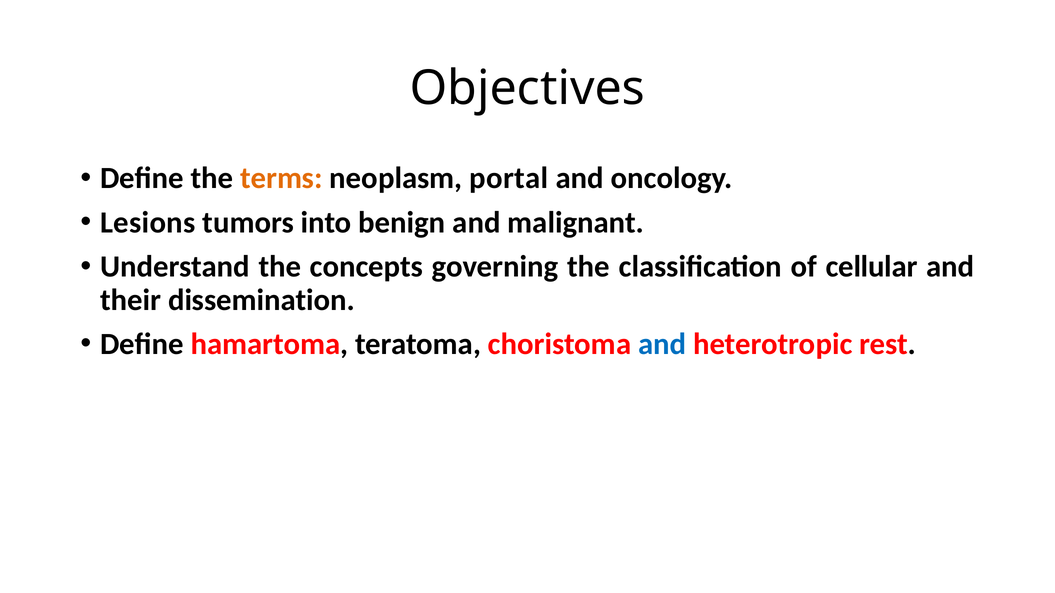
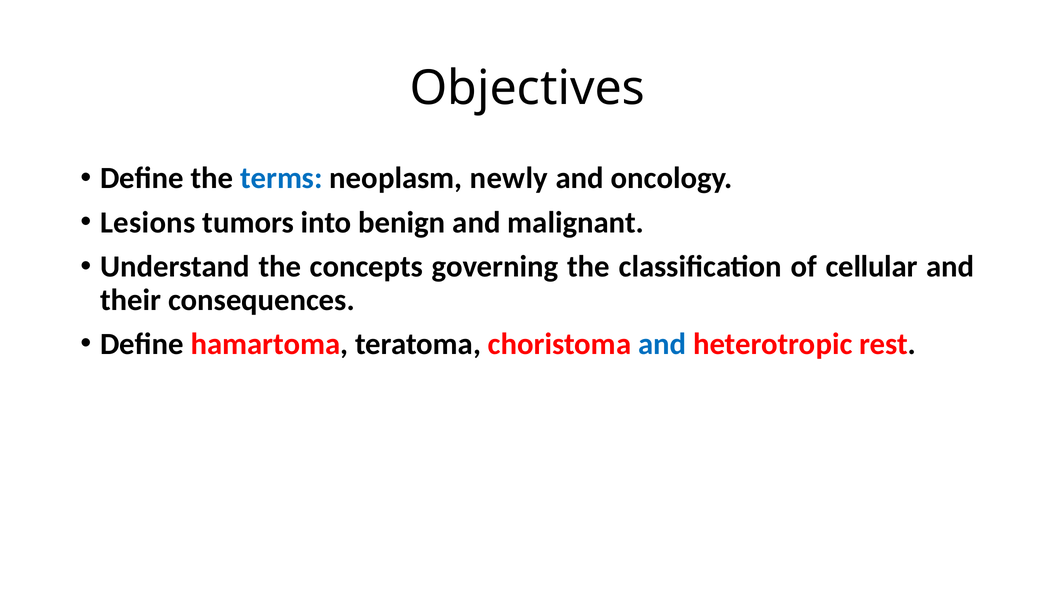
terms colour: orange -> blue
portal: portal -> newly
dissemination: dissemination -> consequences
